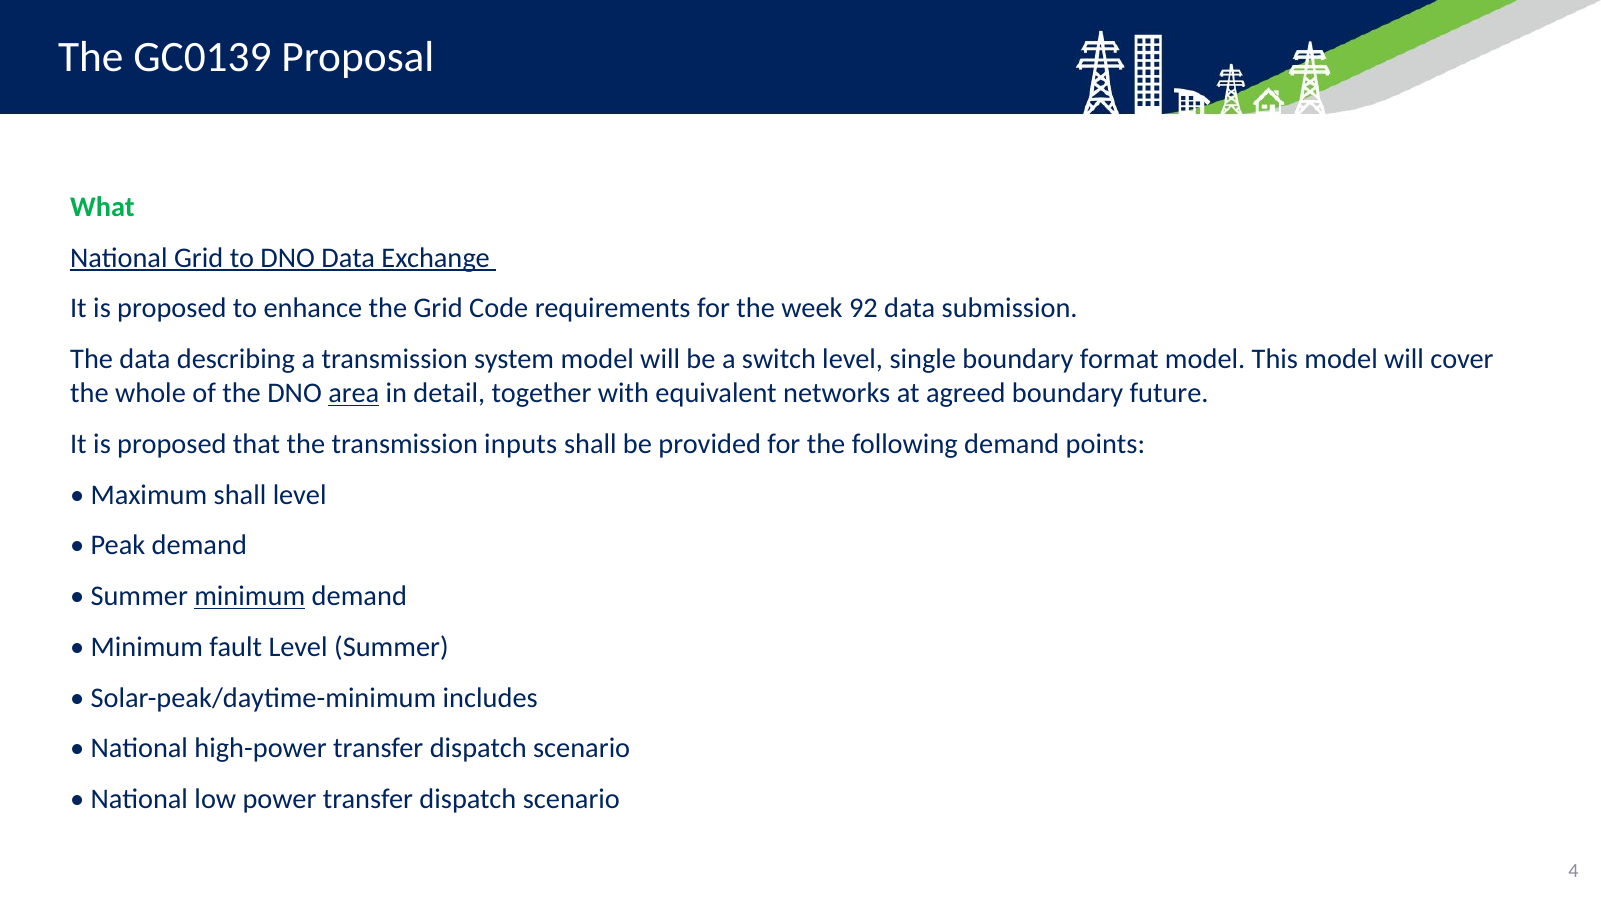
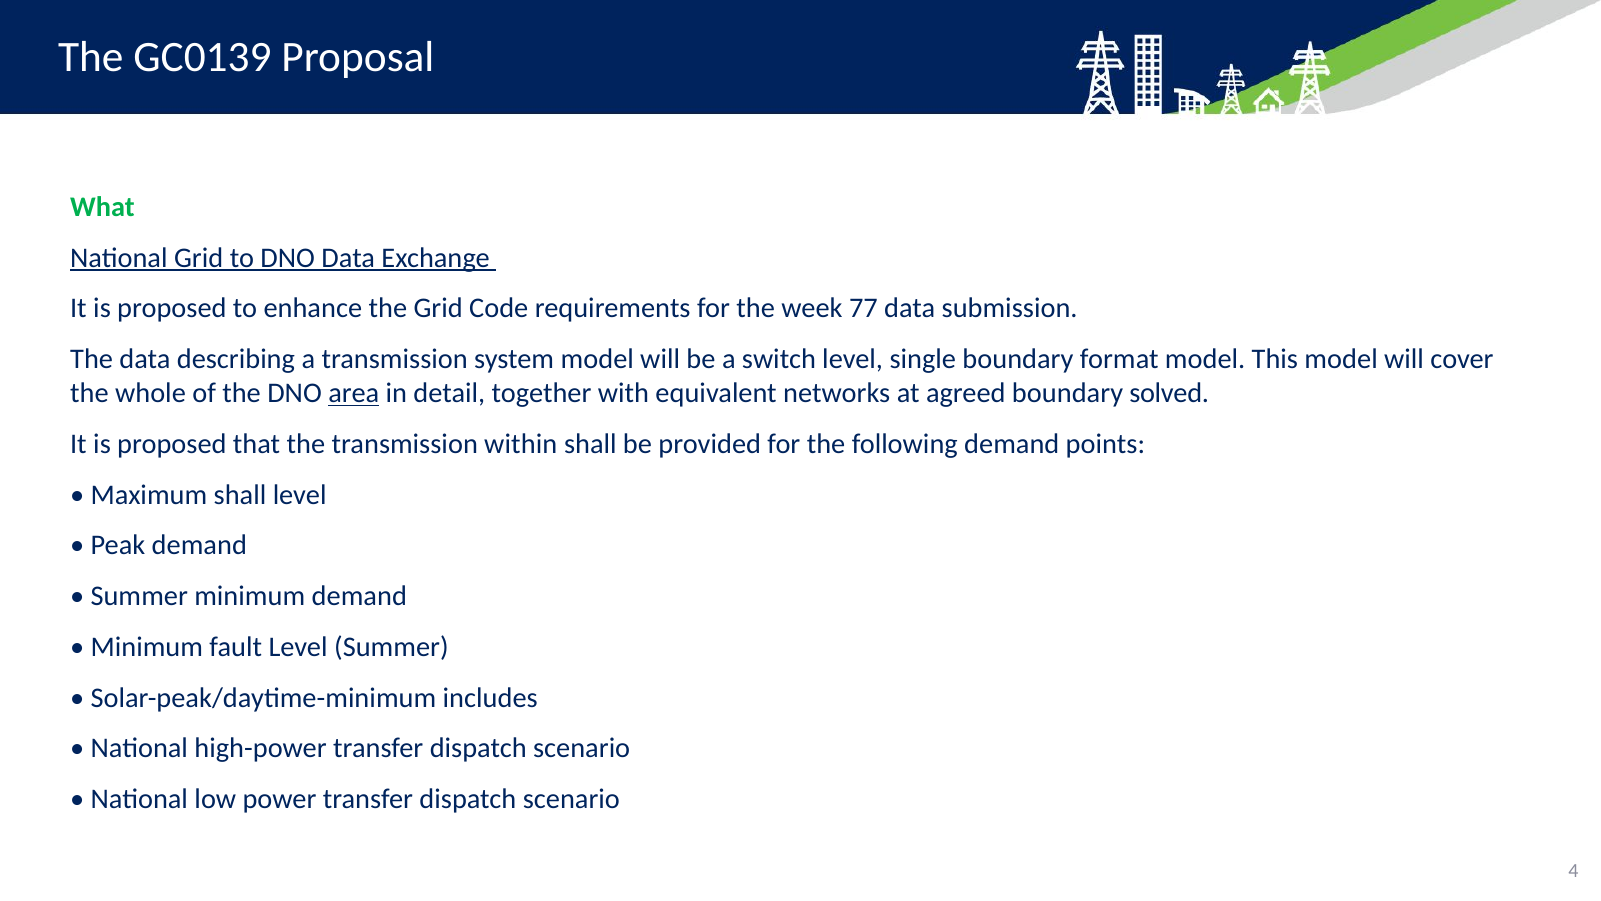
92: 92 -> 77
future: future -> solved
inputs: inputs -> within
minimum at (250, 596) underline: present -> none
